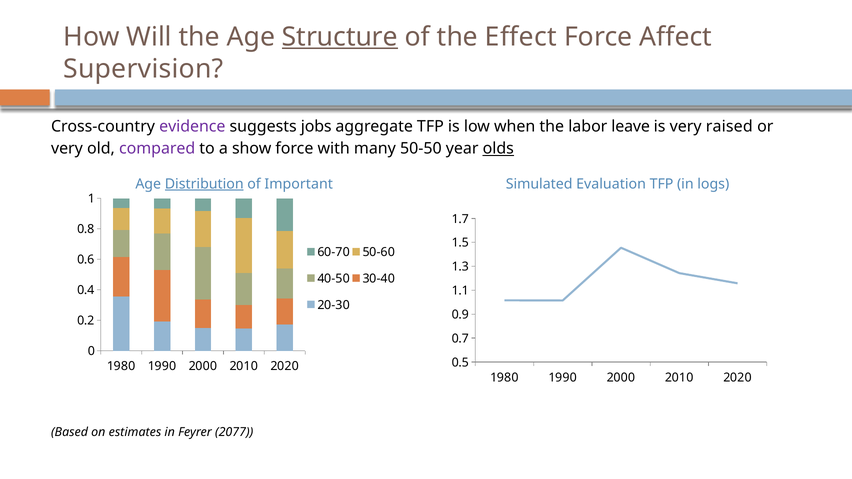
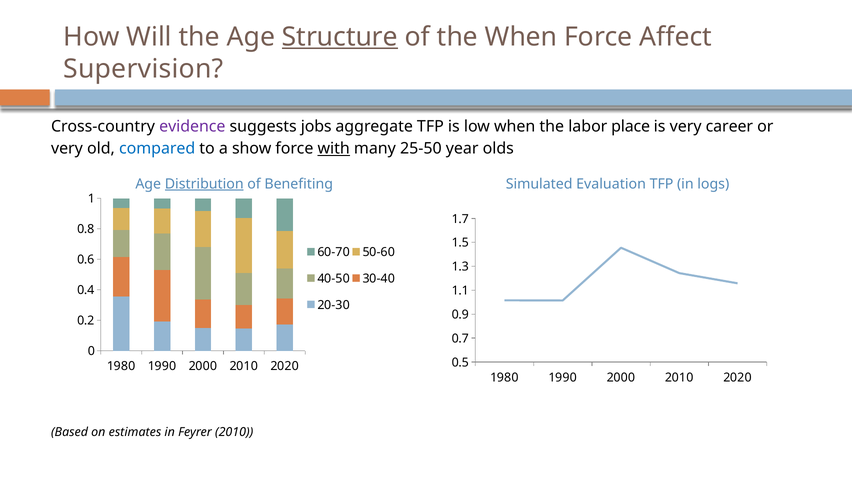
the Effect: Effect -> When
leave: leave -> place
raised: raised -> career
compared colour: purple -> blue
with underline: none -> present
50-50: 50-50 -> 25-50
olds underline: present -> none
Important: Important -> Benefiting
Feyrer 2077: 2077 -> 2010
